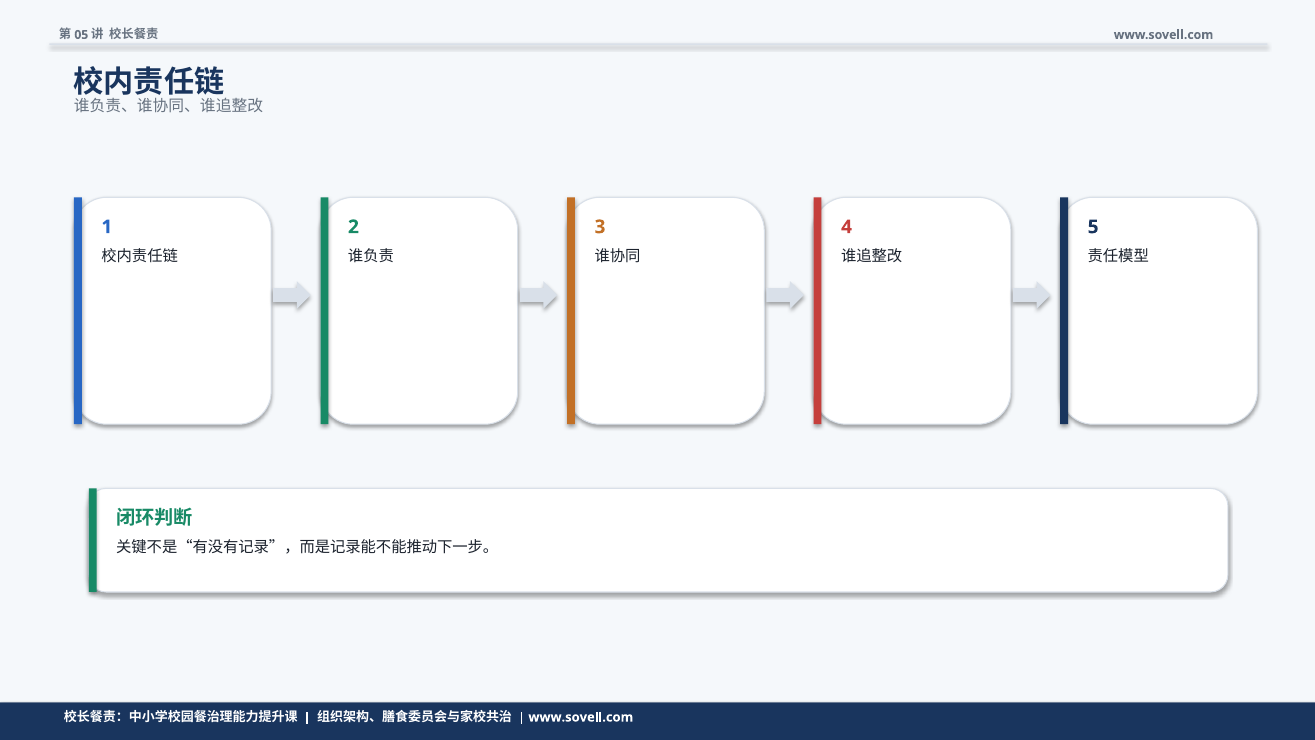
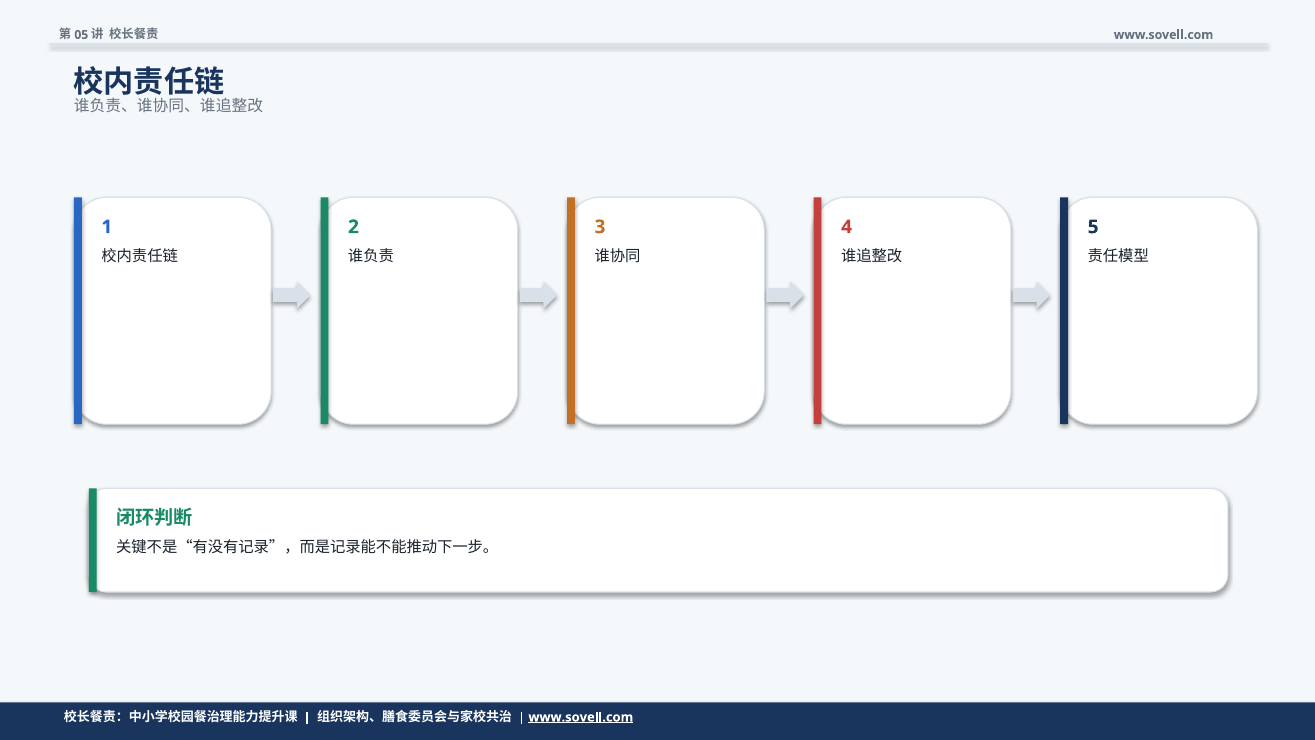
www.sovell.com at (581, 717) underline: none -> present
